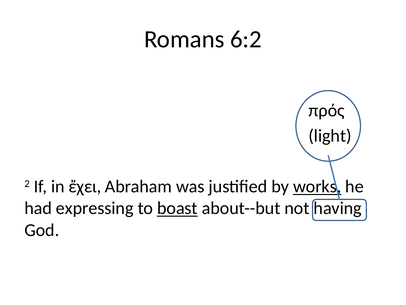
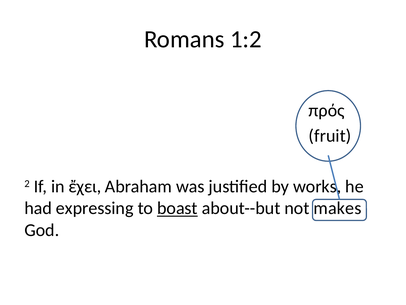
6:2: 6:2 -> 1:2
light: light -> fruit
works underline: present -> none
having: having -> makes
